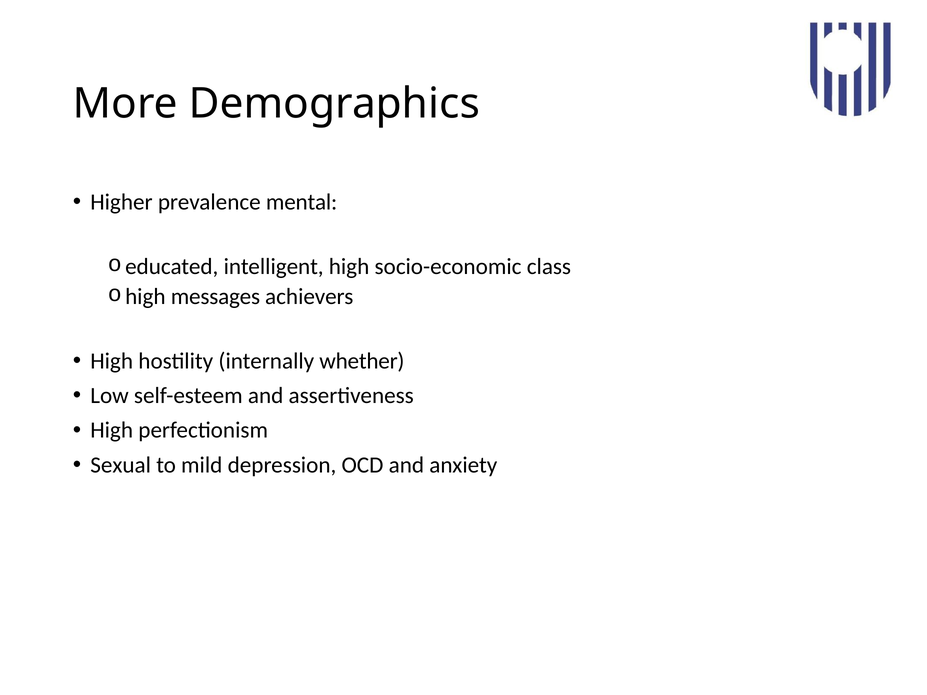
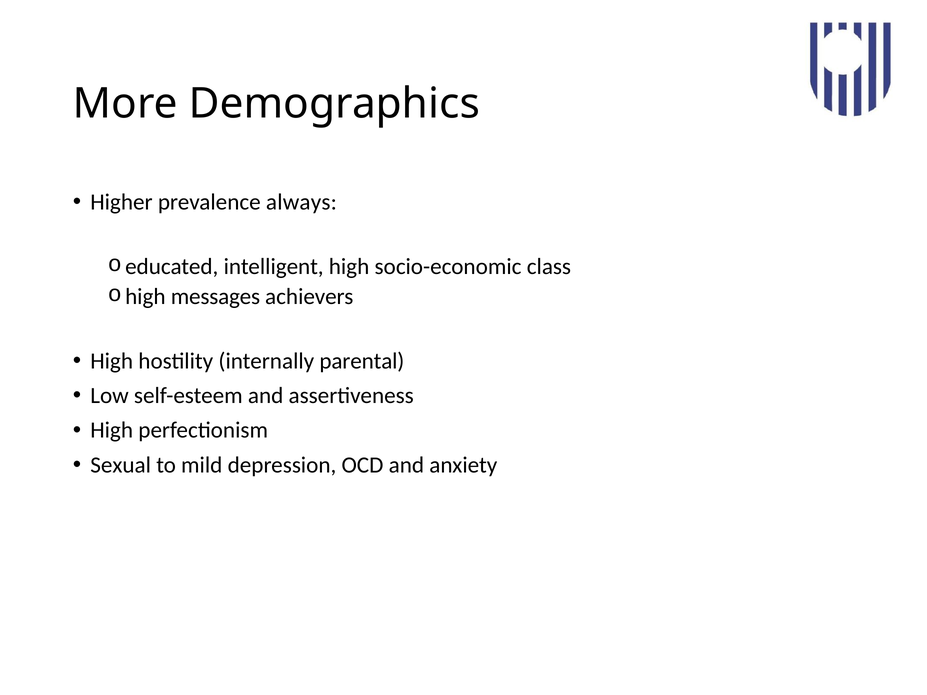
mental: mental -> always
whether: whether -> parental
